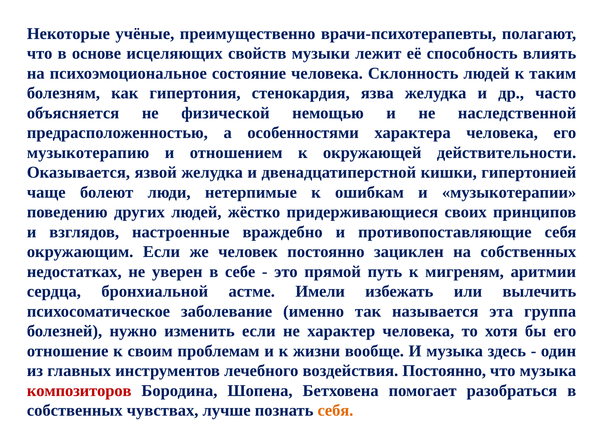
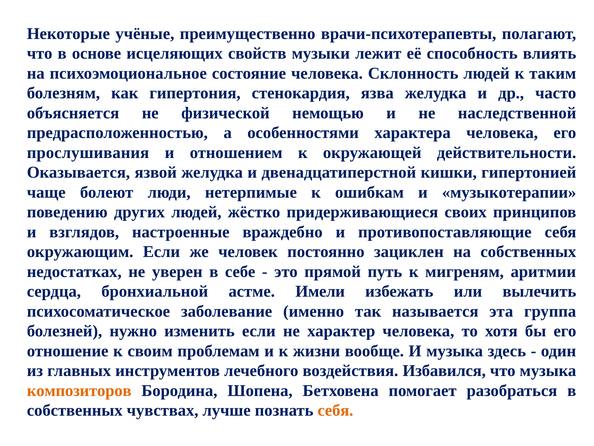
музыкотерапию: музыкотерапию -> прослушивания
воздействия Постоянно: Постоянно -> Избавился
композиторов colour: red -> orange
